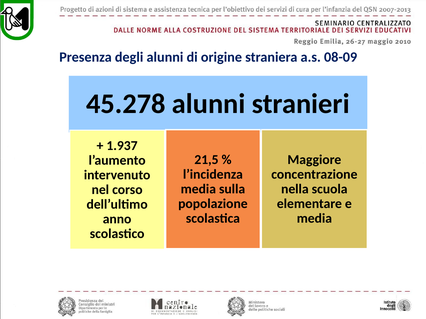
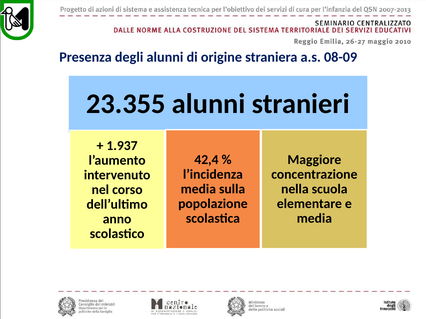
45.278: 45.278 -> 23.355
21,5: 21,5 -> 42,4
